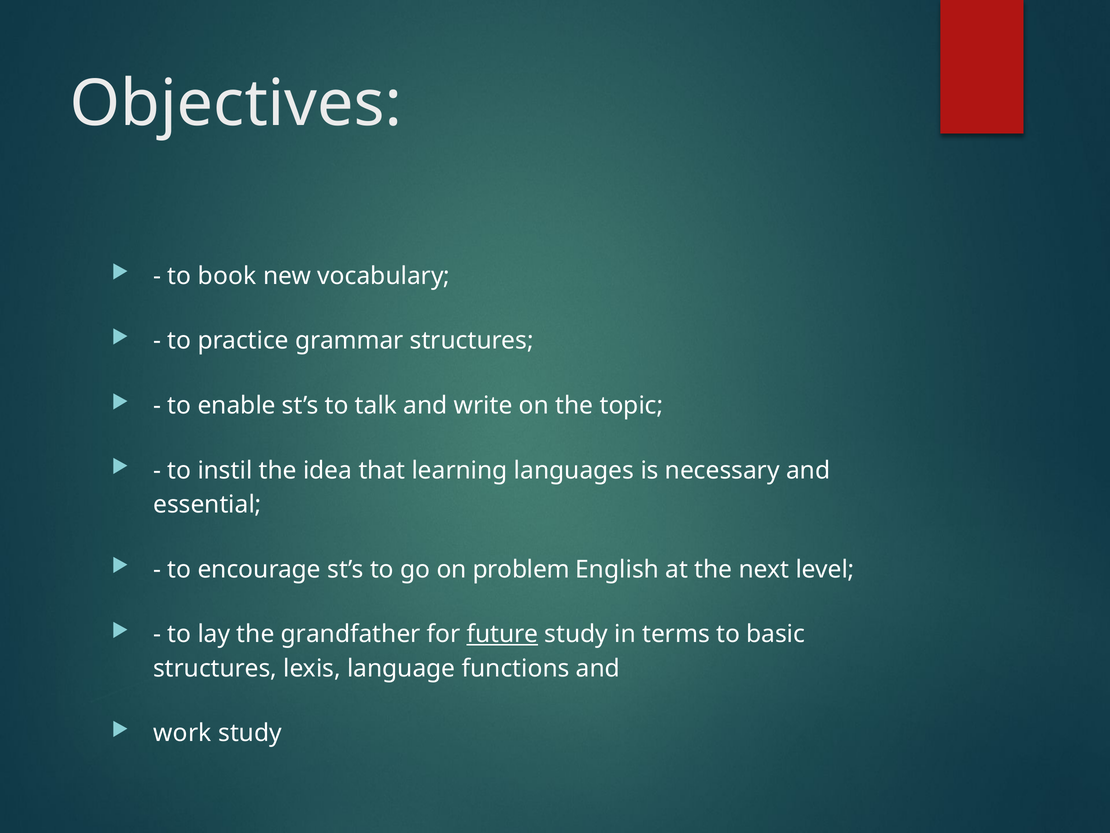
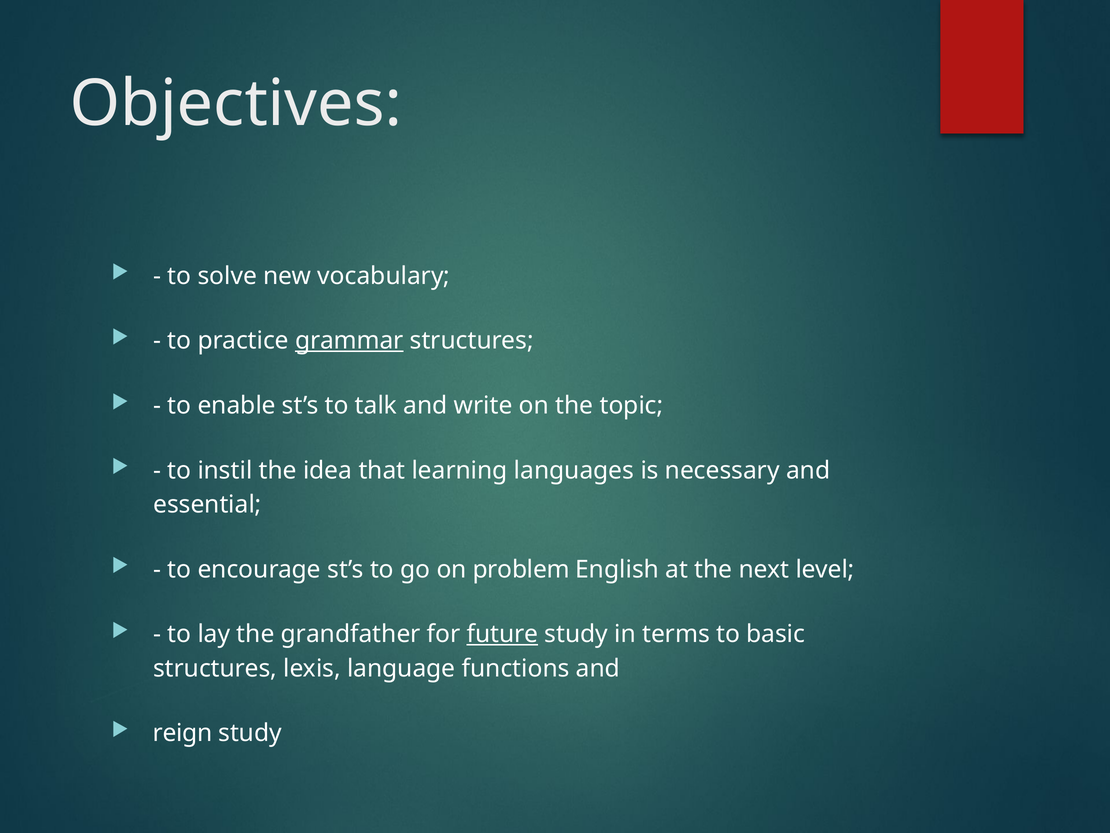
book: book -> solve
grammar underline: none -> present
work: work -> reign
